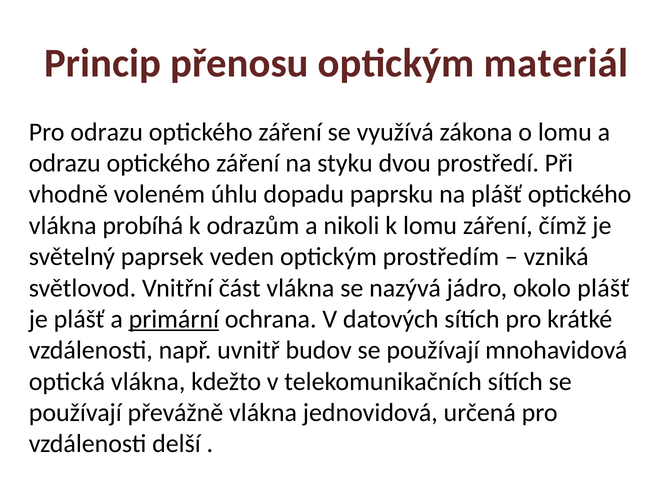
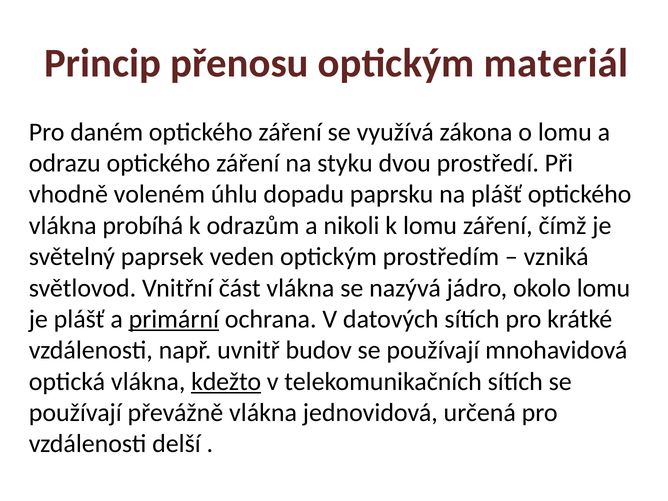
Pro odrazu: odrazu -> daném
okolo plášť: plášť -> lomu
kdežto underline: none -> present
